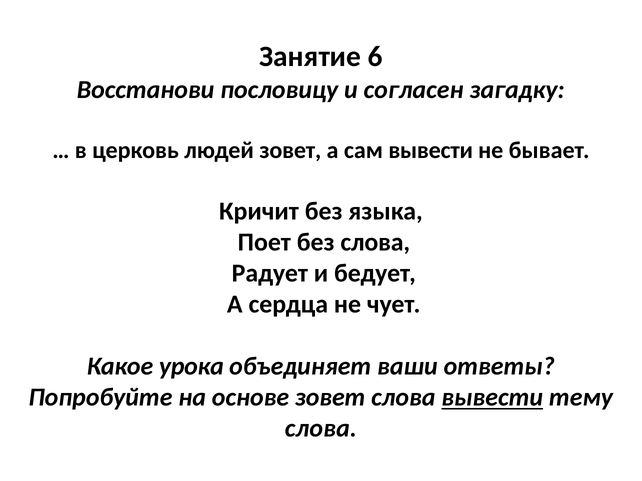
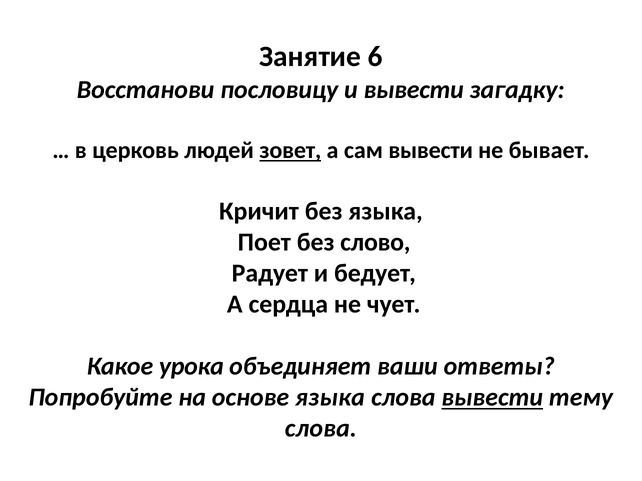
и согласен: согласен -> вывести
зовет at (290, 151) underline: none -> present
без слова: слова -> слово
основе зовет: зовет -> языка
